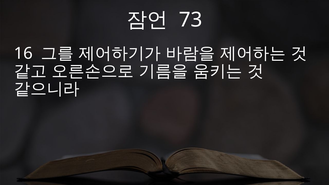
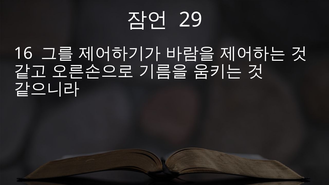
73: 73 -> 29
